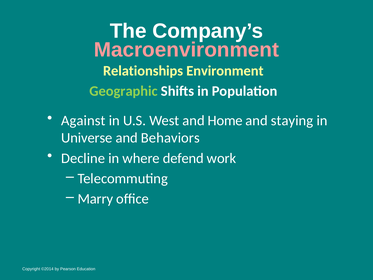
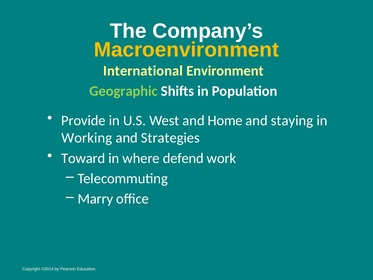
Macroenvironment colour: pink -> yellow
Relationships: Relationships -> International
Against: Against -> Provide
Universe: Universe -> Working
Behaviors: Behaviors -> Strategies
Decline: Decline -> Toward
